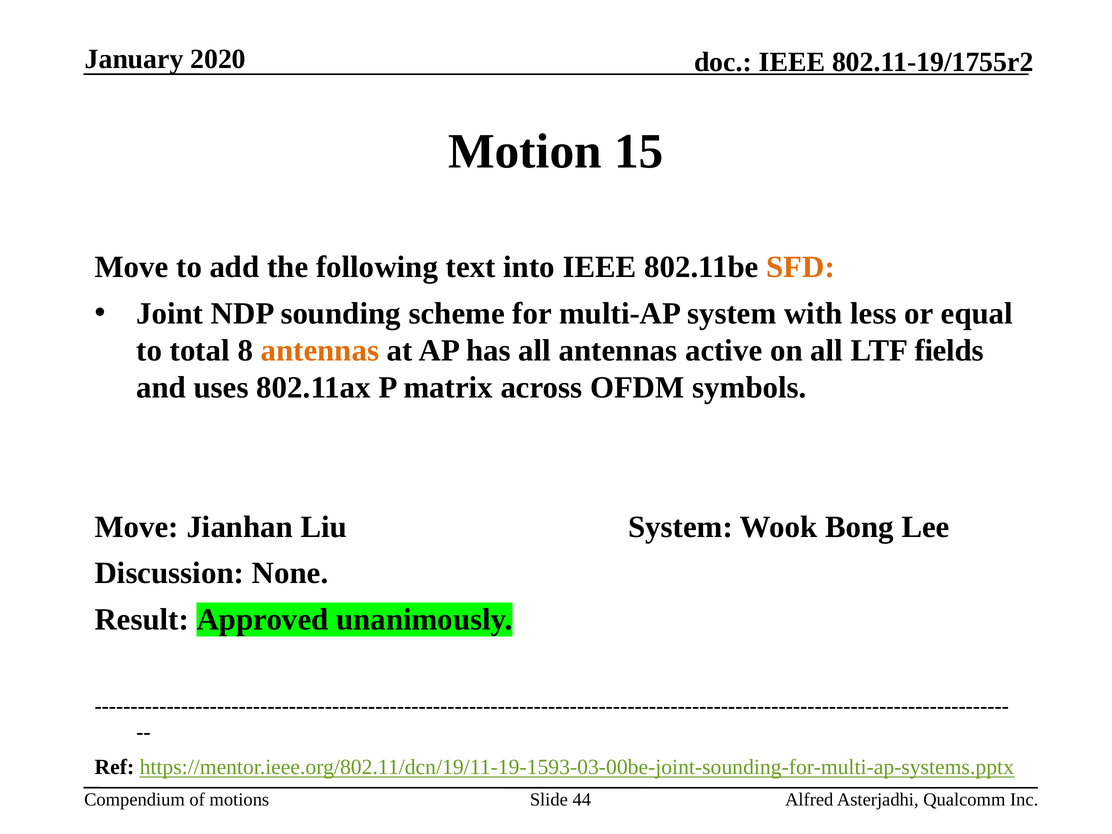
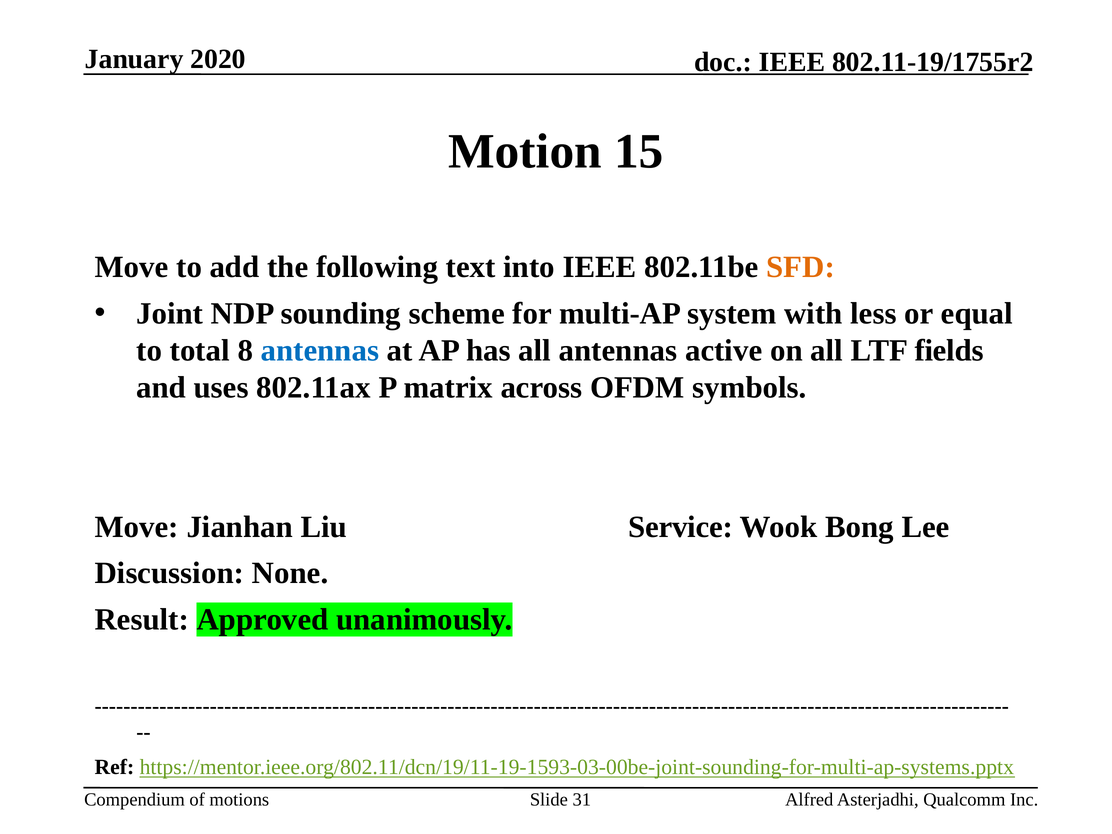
antennas at (320, 351) colour: orange -> blue
Liu System: System -> Service
44: 44 -> 31
